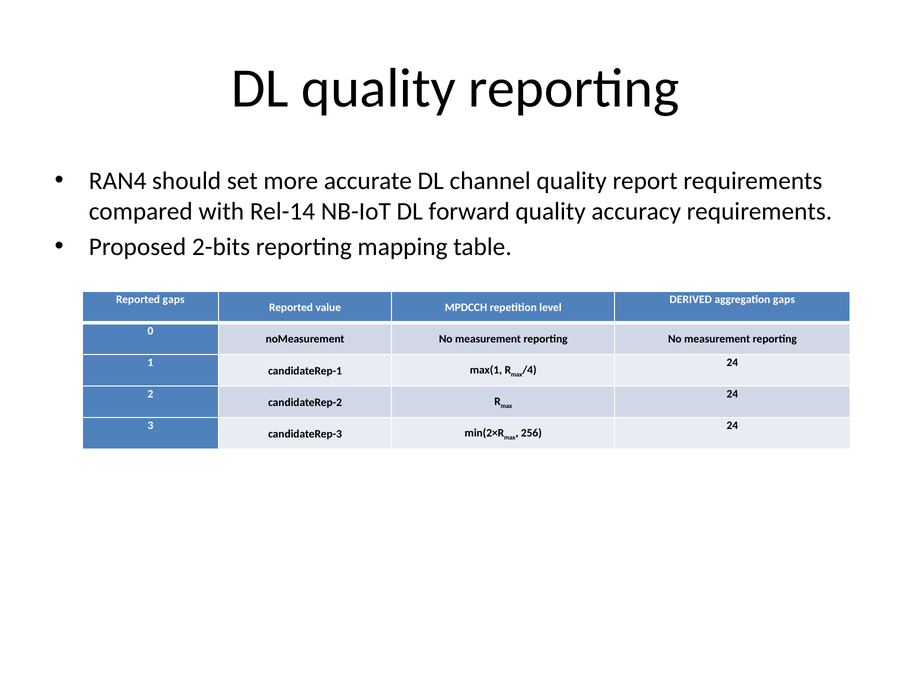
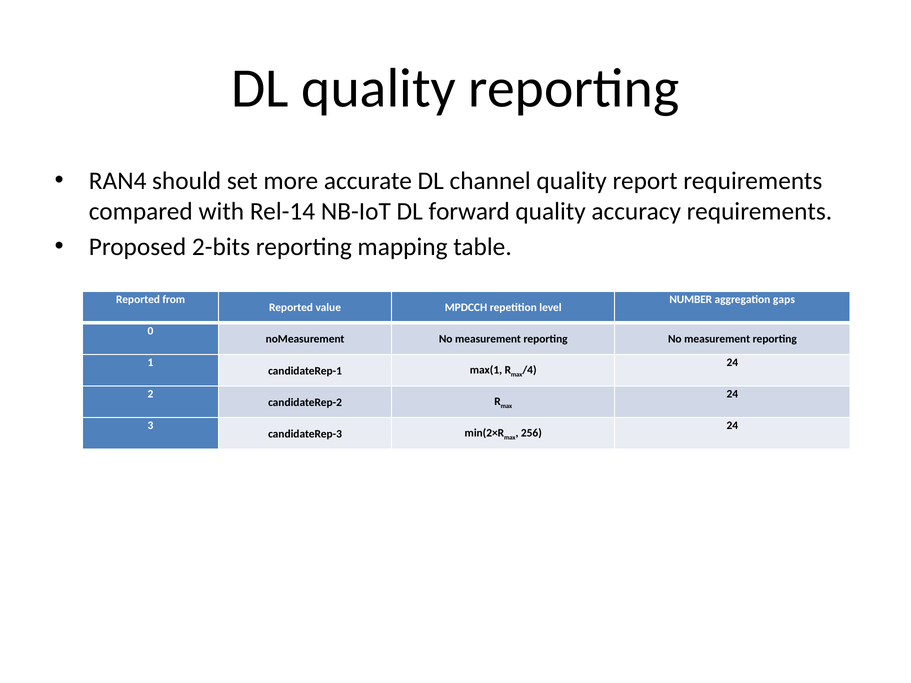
Reported gaps: gaps -> from
DERIVED: DERIVED -> NUMBER
